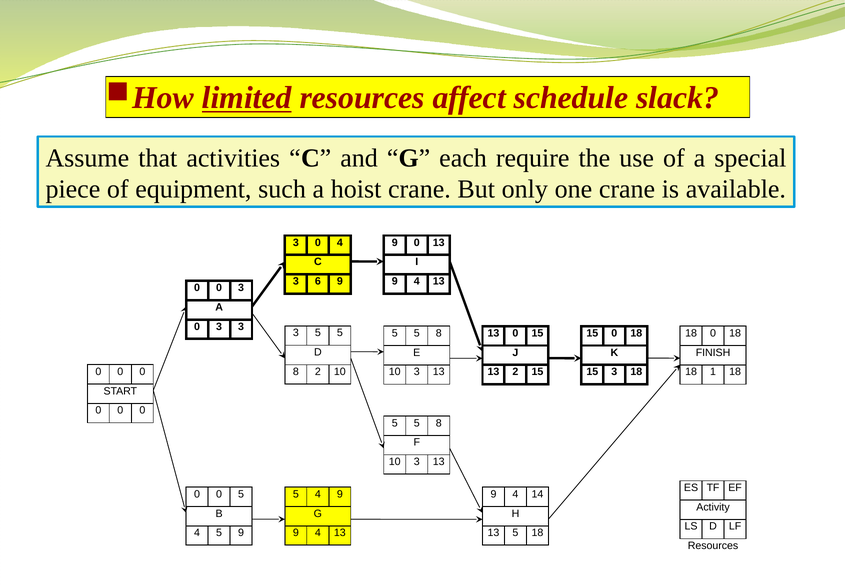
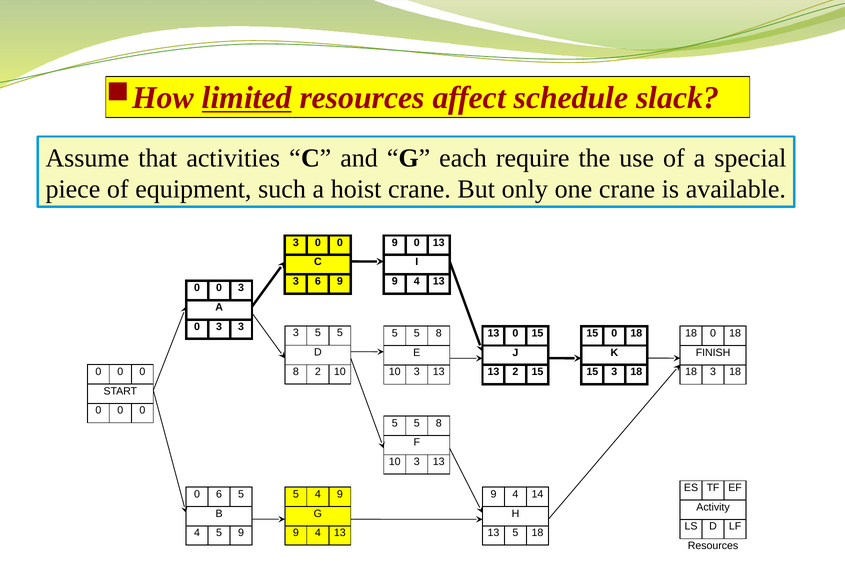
3 0 4: 4 -> 0
18 1: 1 -> 3
0 at (219, 494): 0 -> 6
